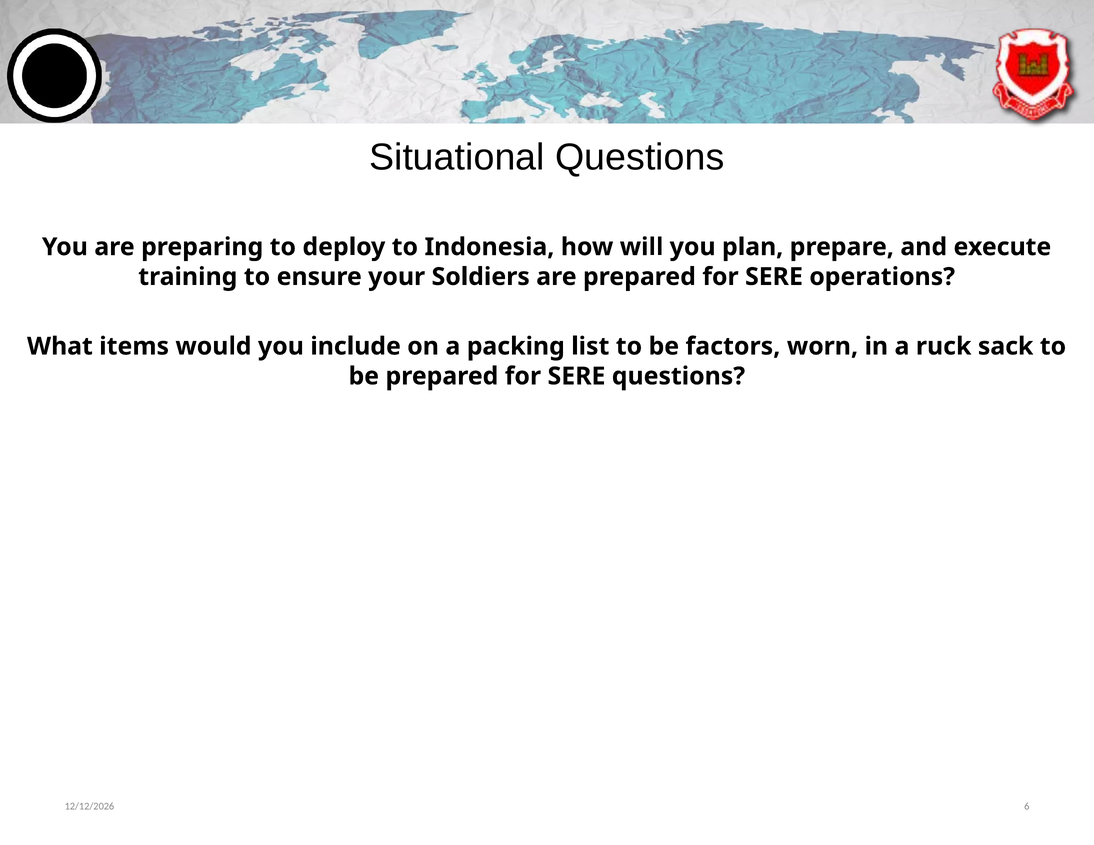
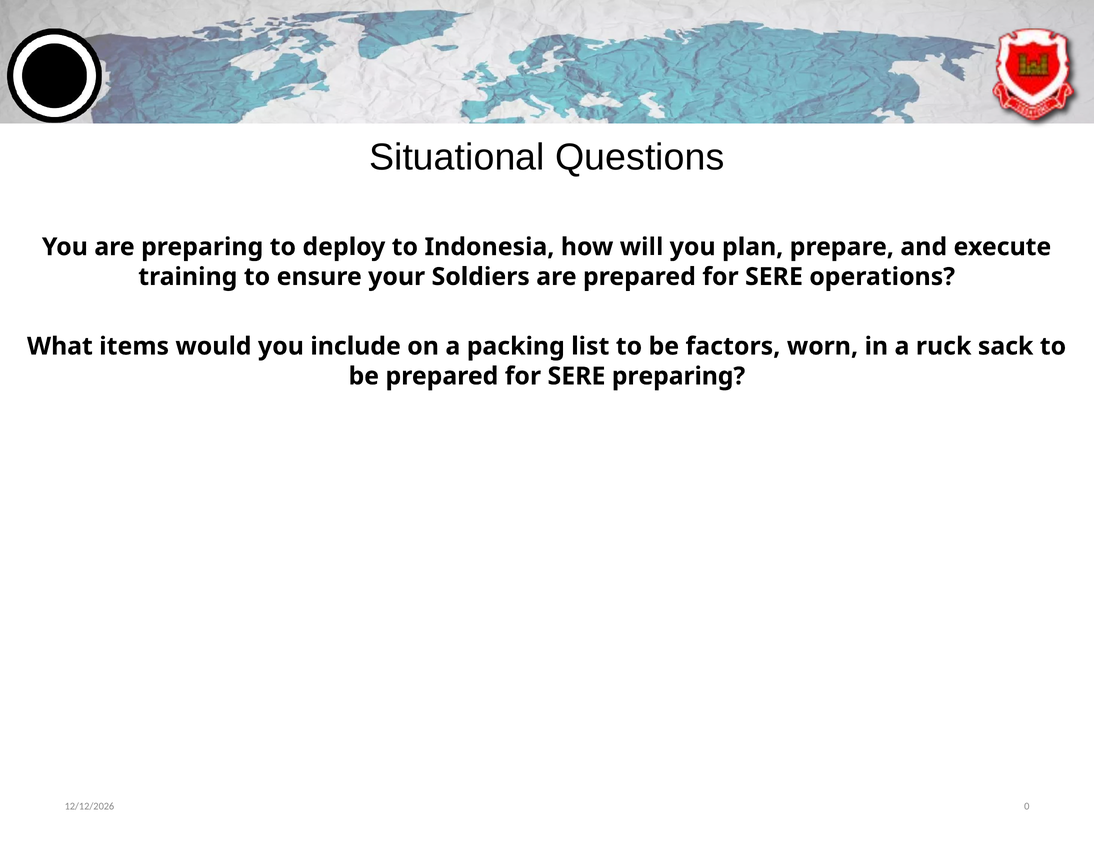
SERE questions: questions -> preparing
6: 6 -> 0
